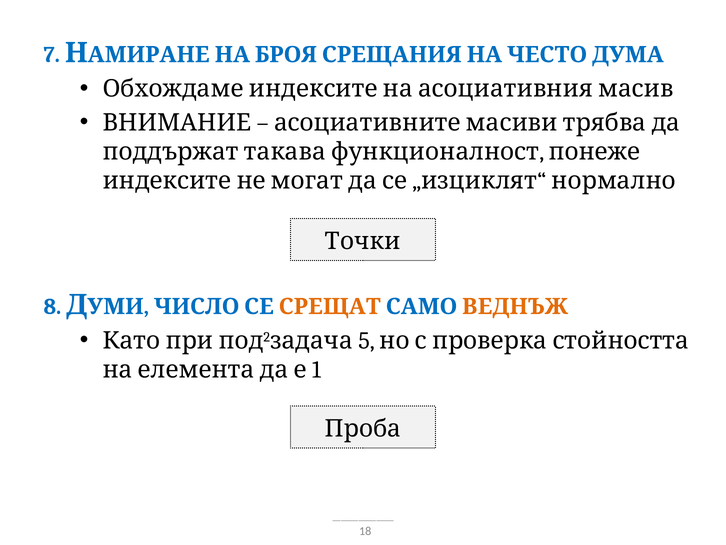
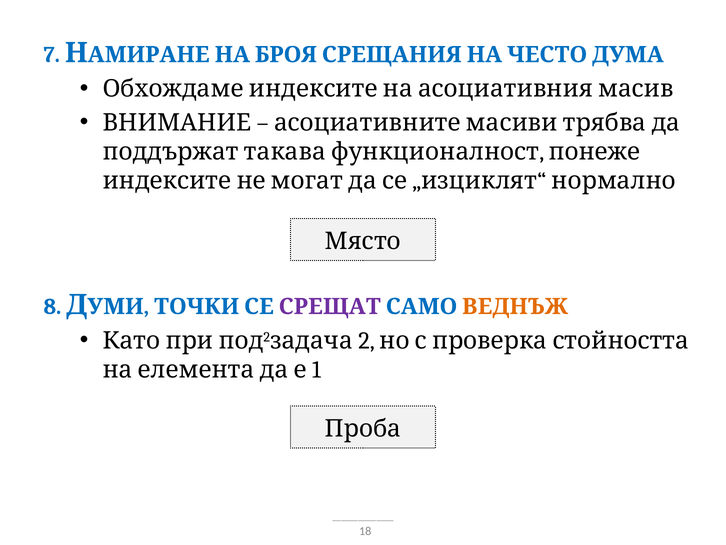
Точки: Точки -> Място
ЧИСЛО: ЧИСЛО -> ТОЧКИ
СРЕЩАТ colour: orange -> purple
5 at (367, 340): 5 -> 2
